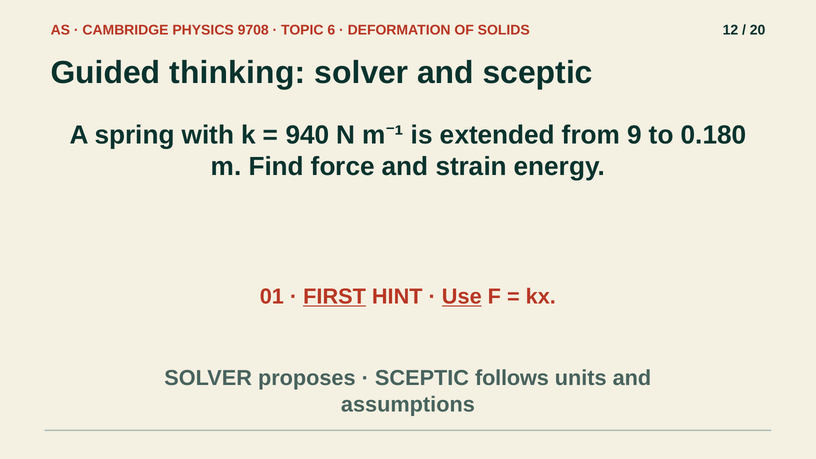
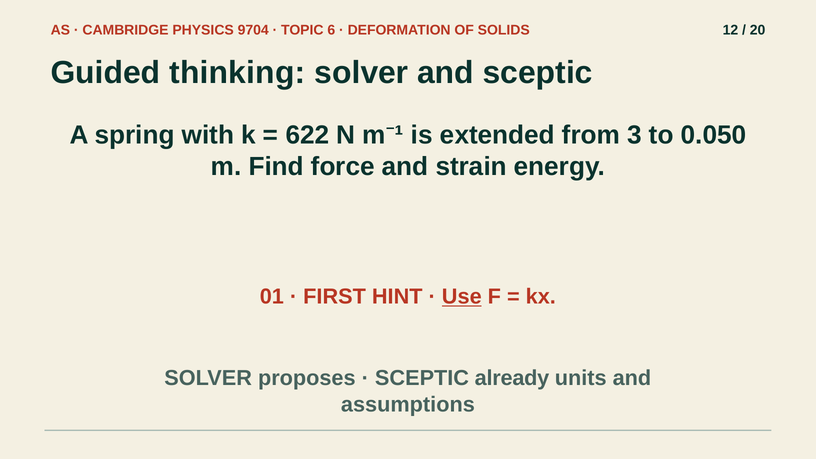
9708: 9708 -> 9704
940: 940 -> 622
9: 9 -> 3
0.180: 0.180 -> 0.050
FIRST underline: present -> none
follows: follows -> already
